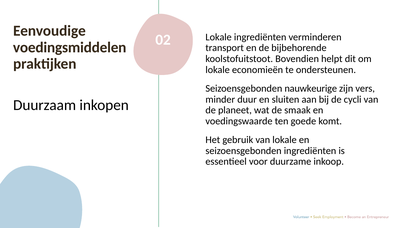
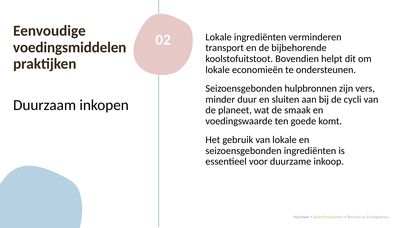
nauwkeurige: nauwkeurige -> hulpbronnen
